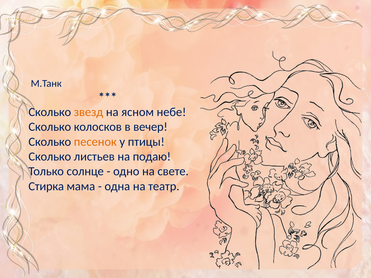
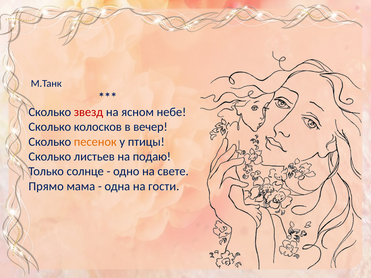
звезд colour: orange -> red
Стирка: Стирка -> Пpямо
театp: театp -> гости
